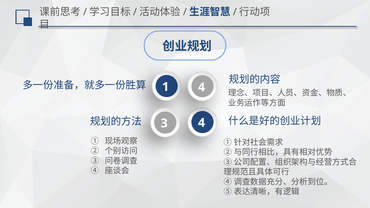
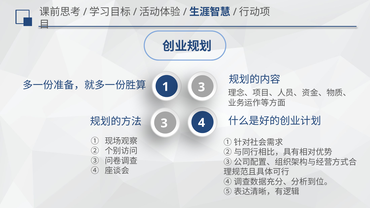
4 at (202, 87): 4 -> 3
